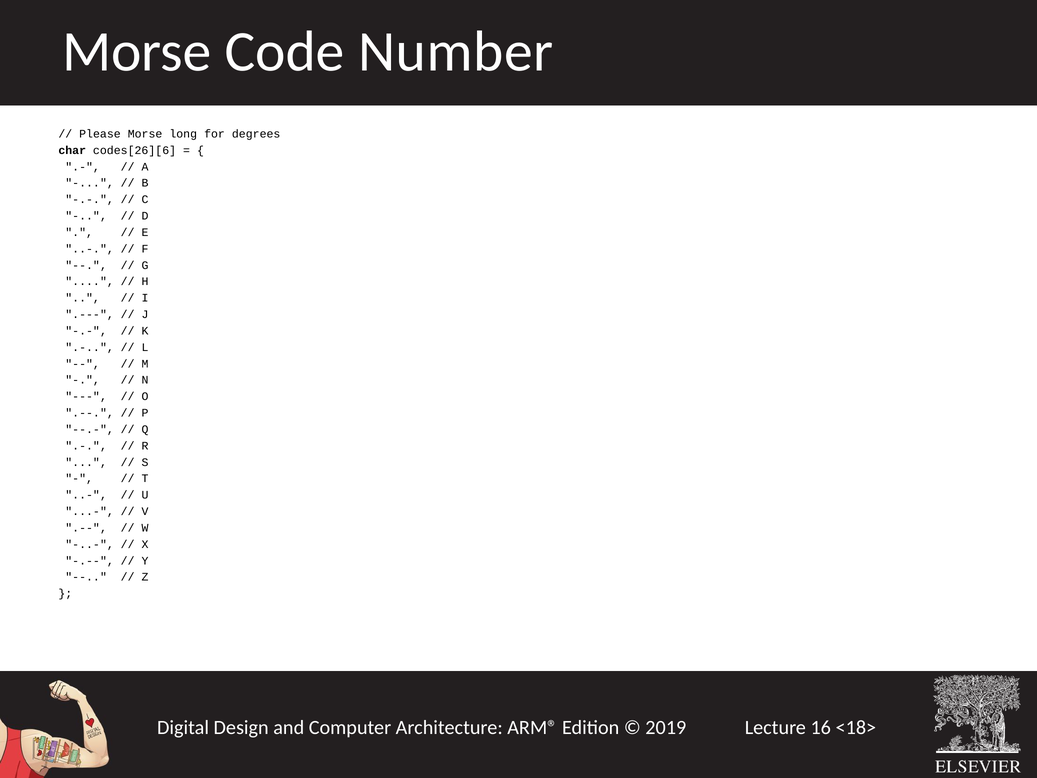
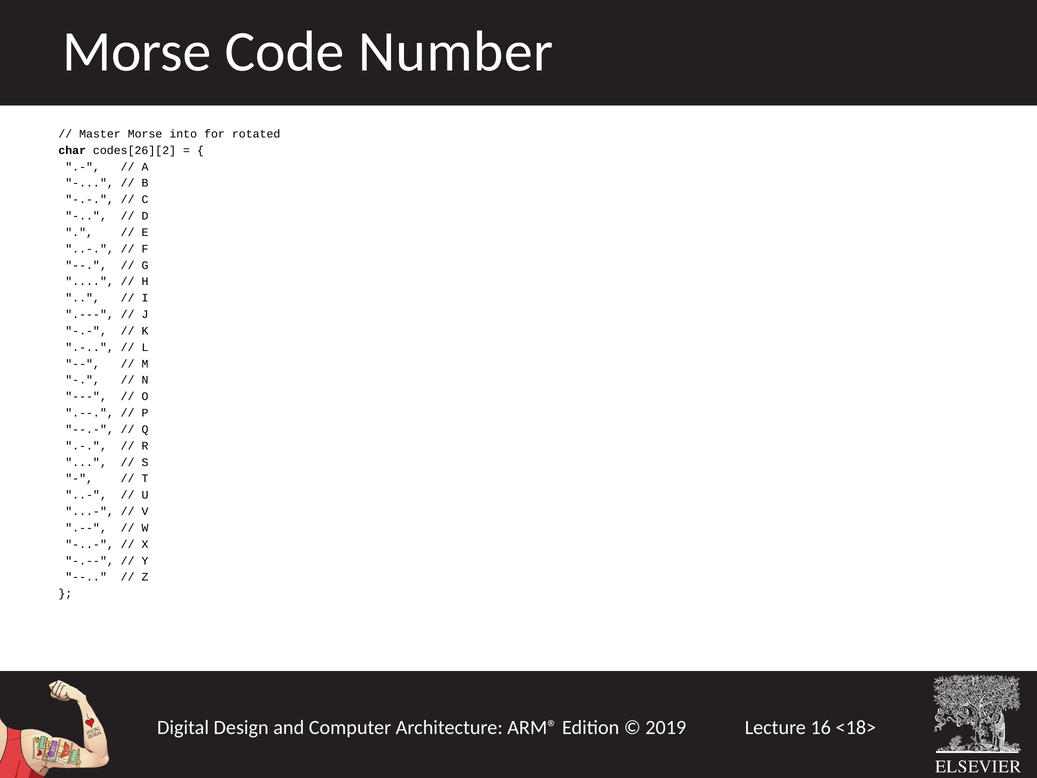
Please: Please -> Master
long: long -> into
degrees: degrees -> rotated
codes[26][6: codes[26][6 -> codes[26][2
